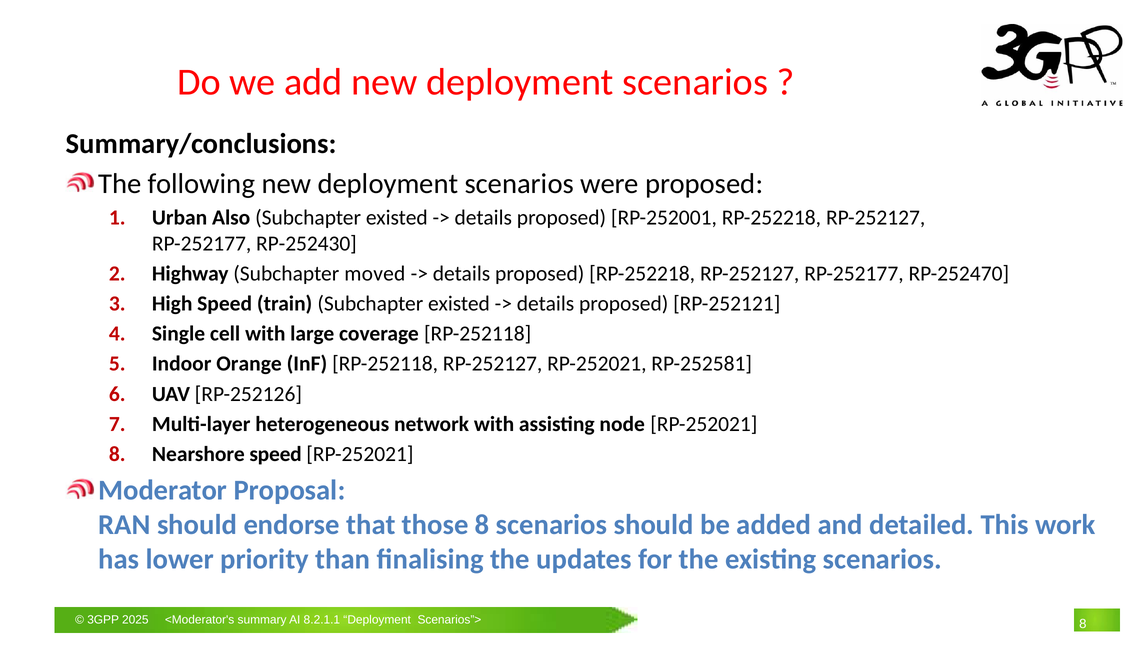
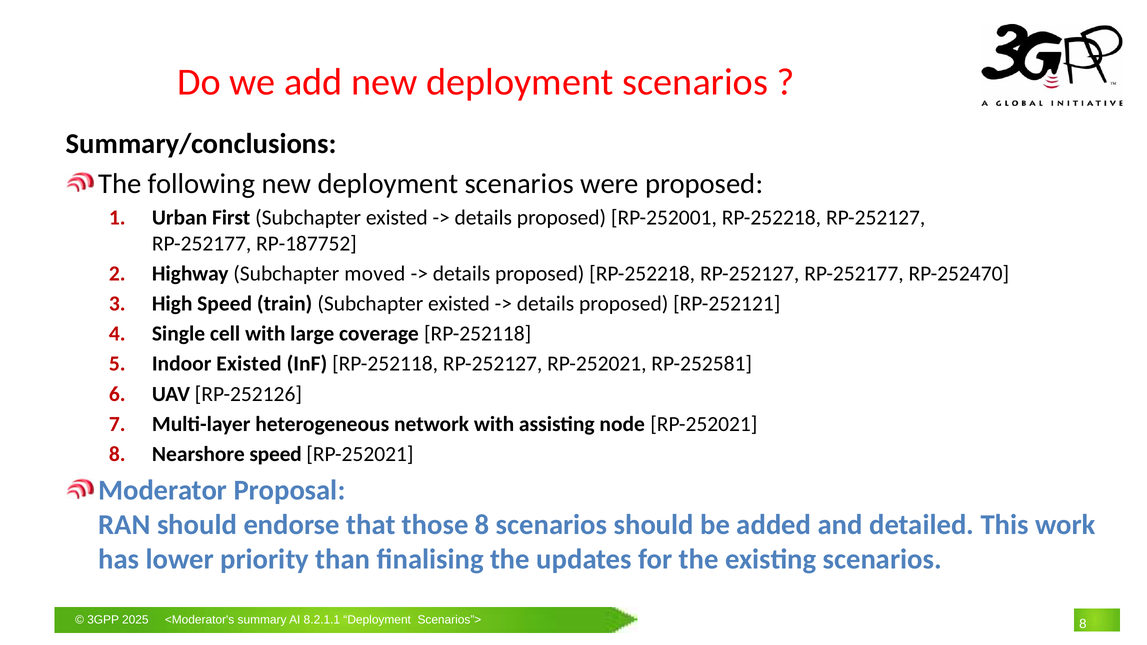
Also: Also -> First
RP-252430: RP-252430 -> RP-187752
Indoor Orange: Orange -> Existed
